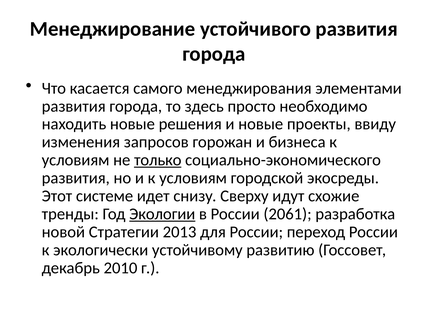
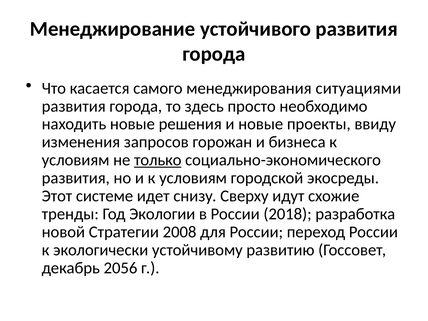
элементами: элементами -> ситуациями
Экологии underline: present -> none
2061: 2061 -> 2018
2013: 2013 -> 2008
2010: 2010 -> 2056
